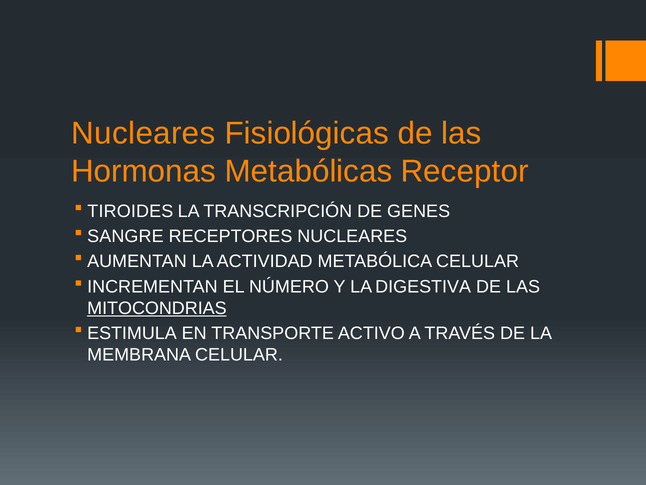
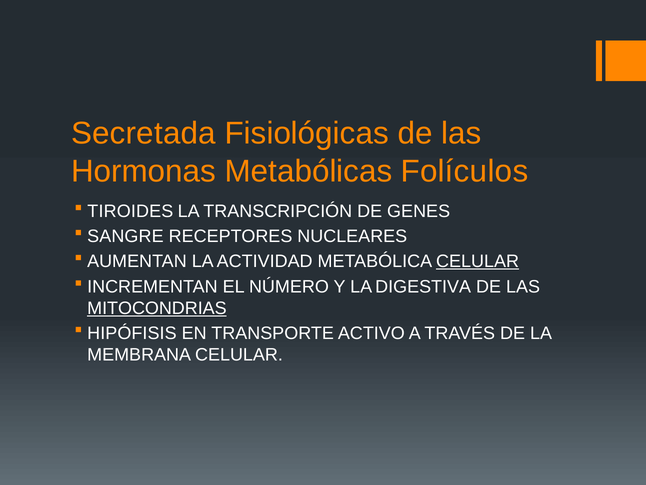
Nucleares at (143, 133): Nucleares -> Secretada
Receptor: Receptor -> Folículos
CELULAR at (478, 261) underline: none -> present
ESTIMULA: ESTIMULA -> HIPÓFISIS
